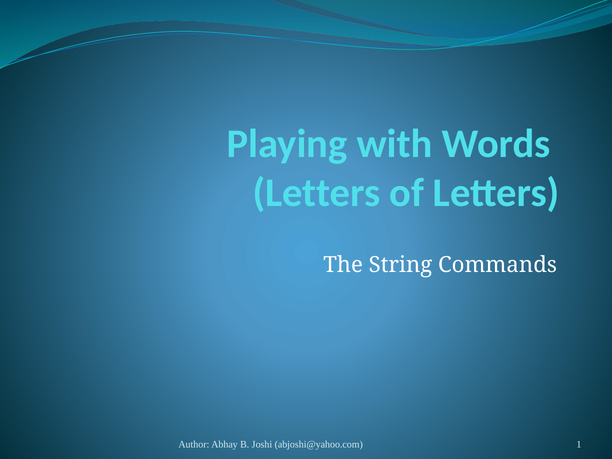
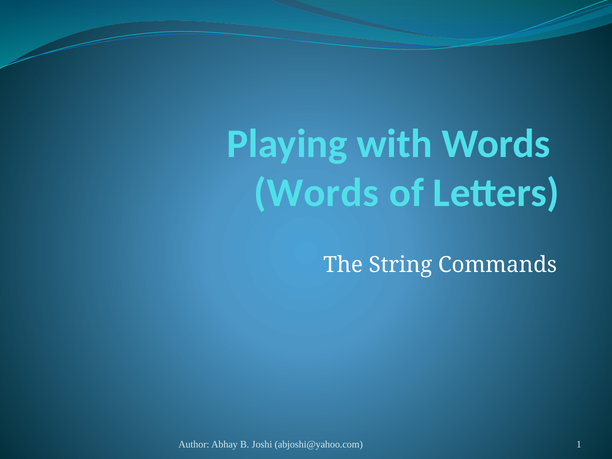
Letters at (317, 193): Letters -> Words
